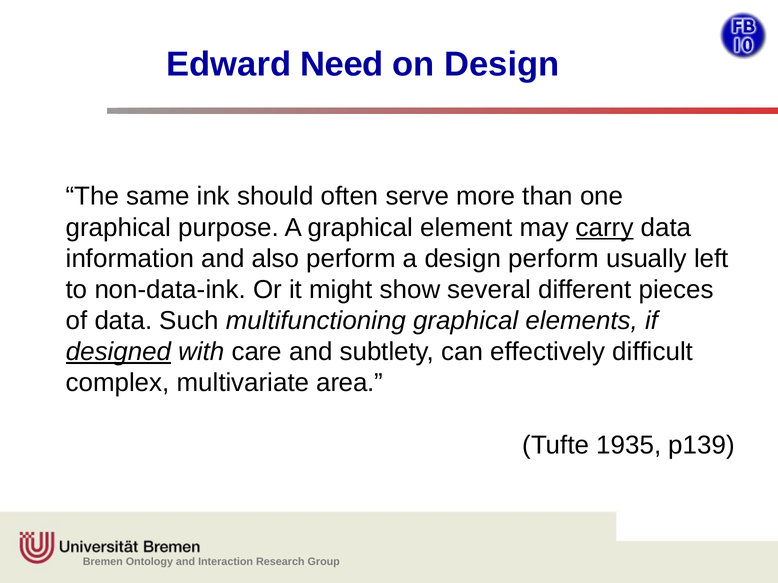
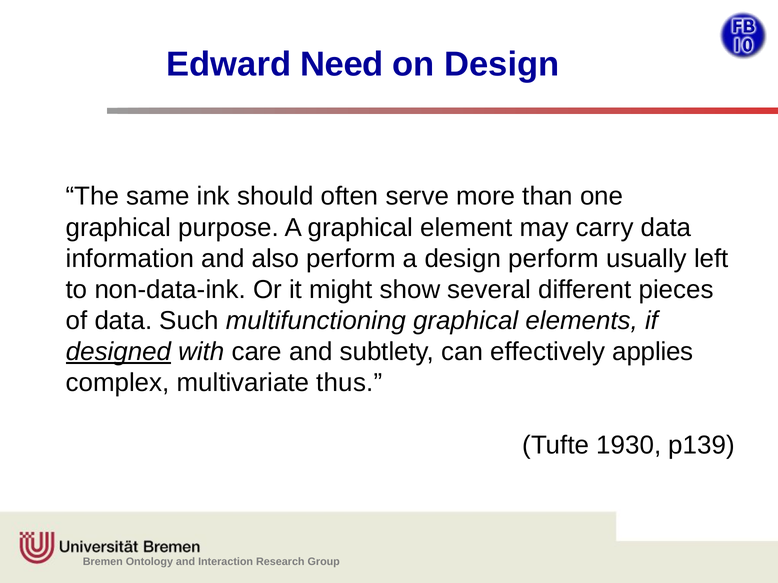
carry underline: present -> none
difficult: difficult -> applies
area: area -> thus
1935: 1935 -> 1930
